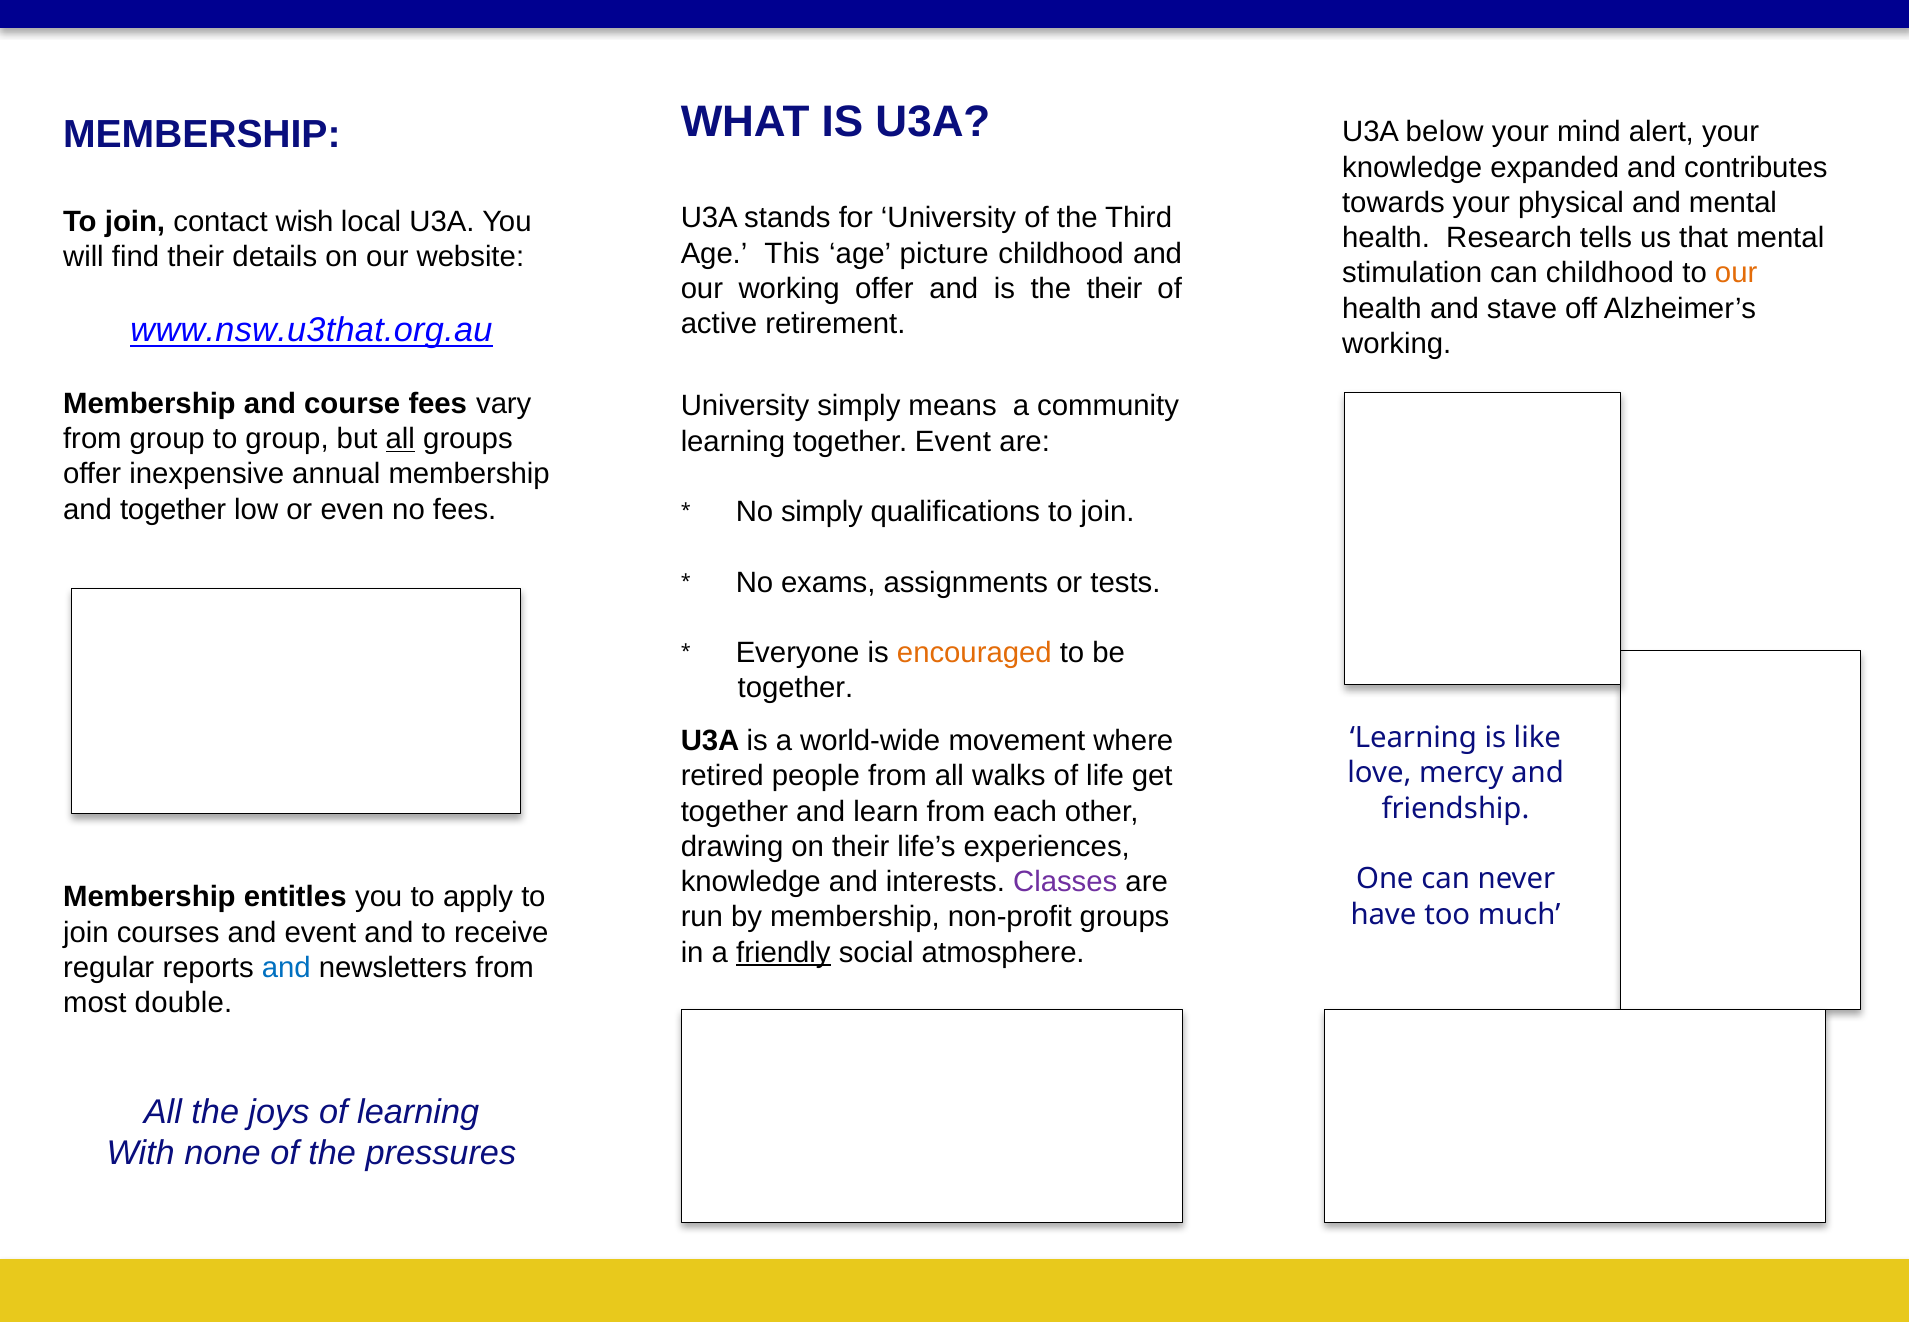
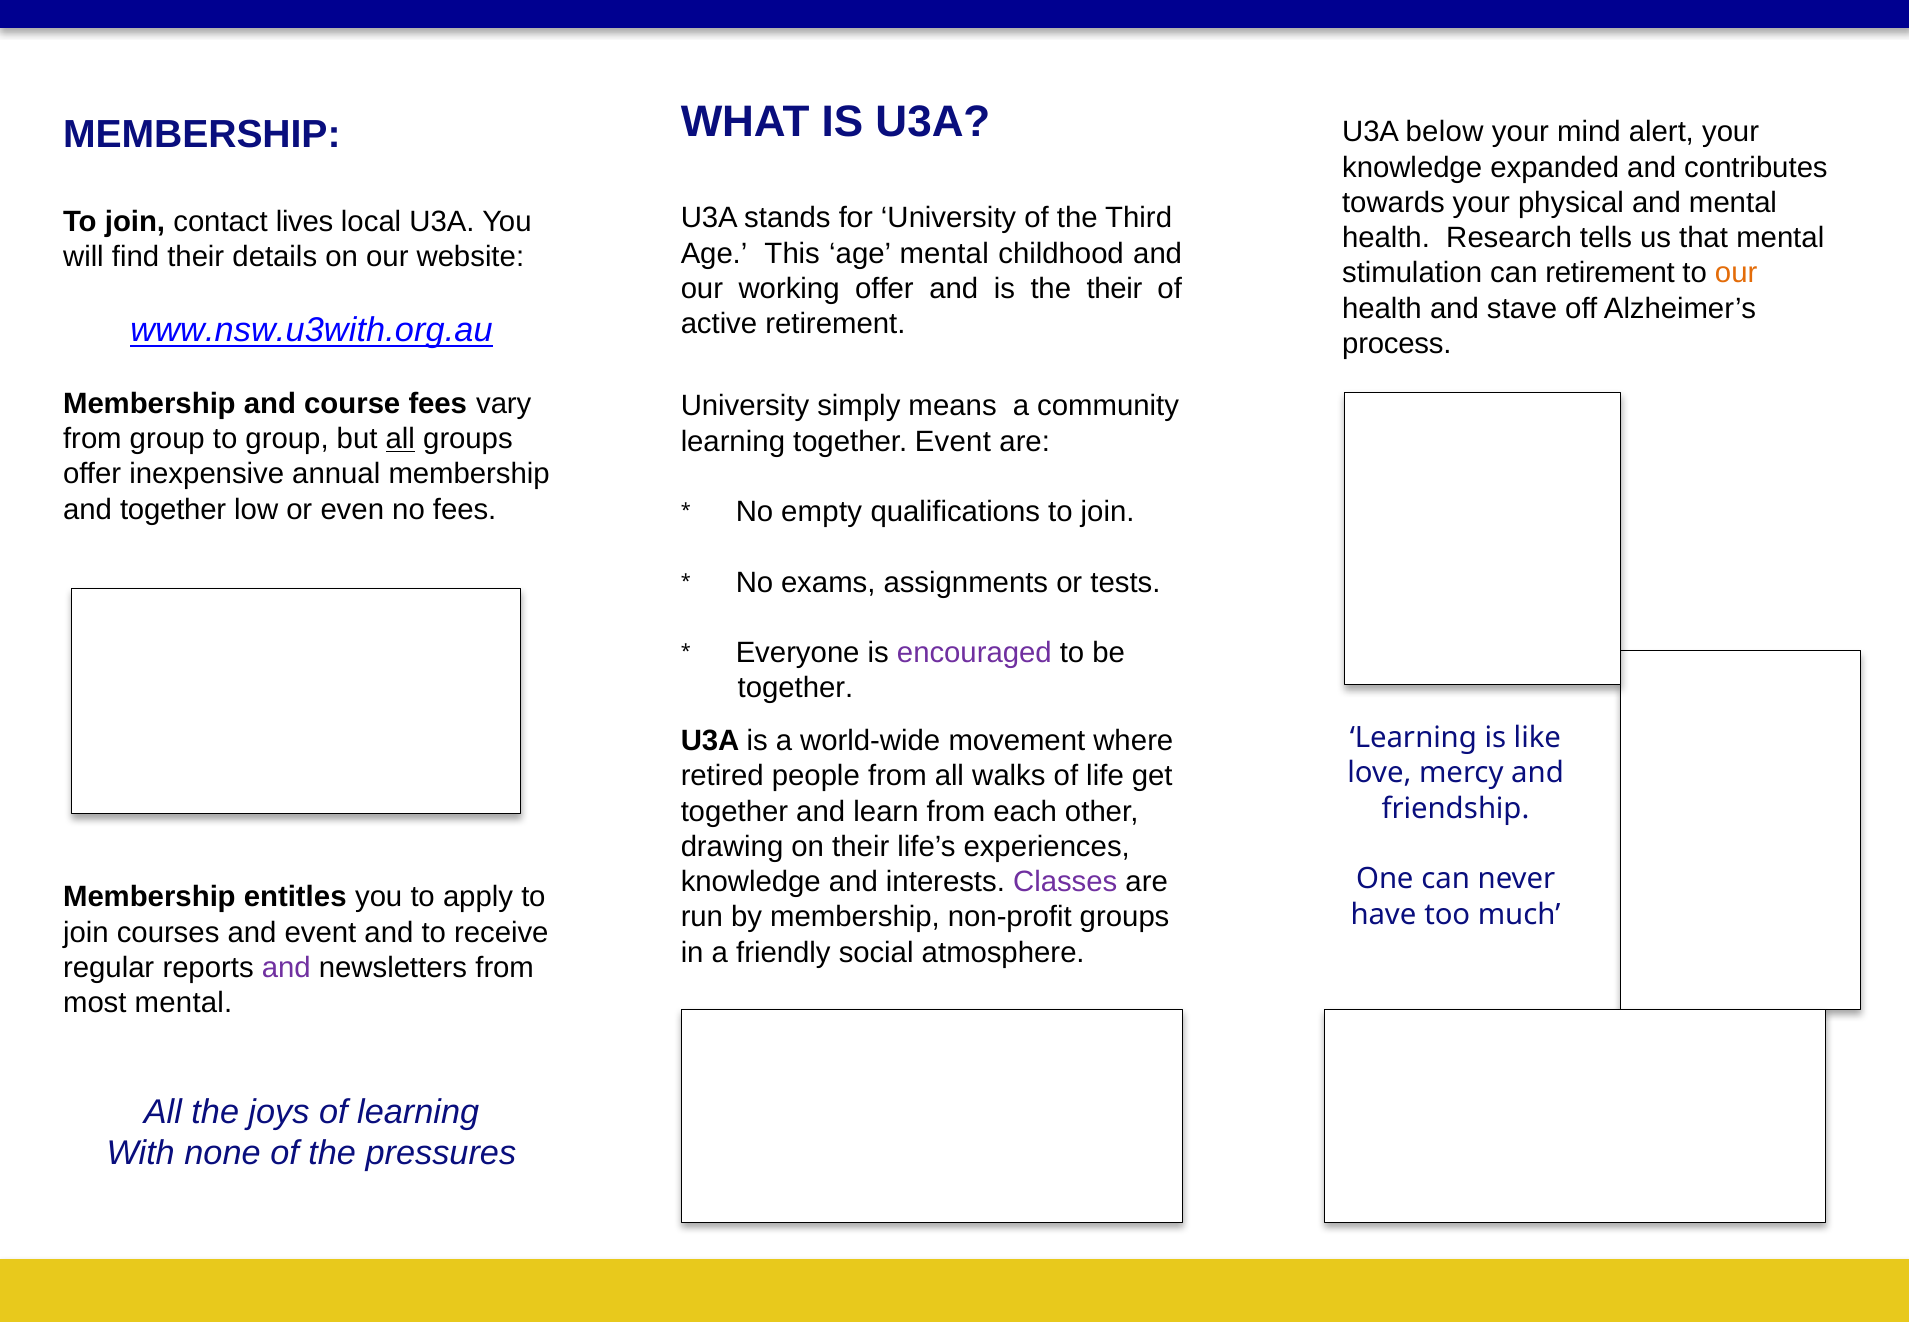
wish: wish -> lives
age picture: picture -> mental
can childhood: childhood -> retirement
www.nsw.u3that.org.au: www.nsw.u3that.org.au -> www.nsw.u3with.org.au
working at (1397, 344): working -> process
No simply: simply -> empty
encouraged colour: orange -> purple
friendly underline: present -> none
and at (286, 967) colour: blue -> purple
most double: double -> mental
